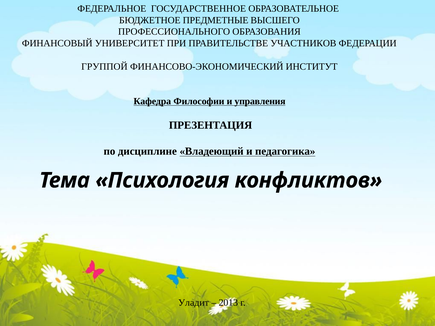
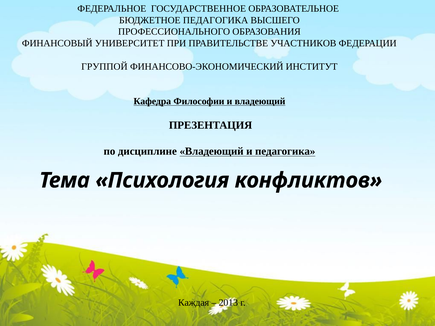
БЮДЖЕТНОЕ ПРЕДМЕТНЫЕ: ПРЕДМЕТНЫЕ -> ПЕДАГОГИКА
и управления: управления -> владеющий
Уладит: Уладит -> Каждая
